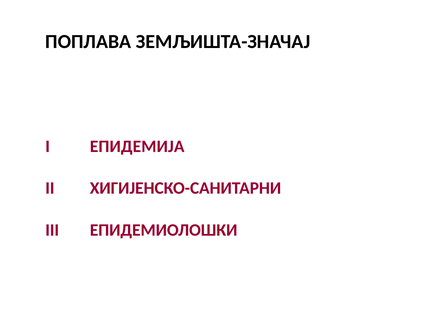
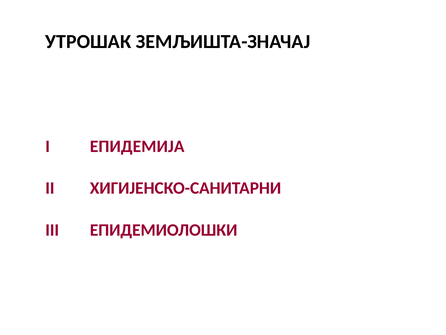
ПОПЛАВА: ПОПЛАВА -> УТРОШАК
